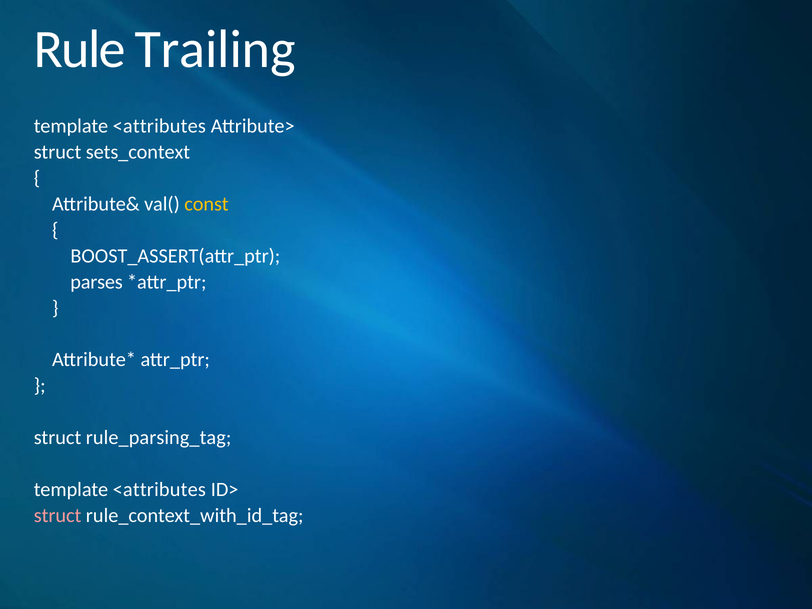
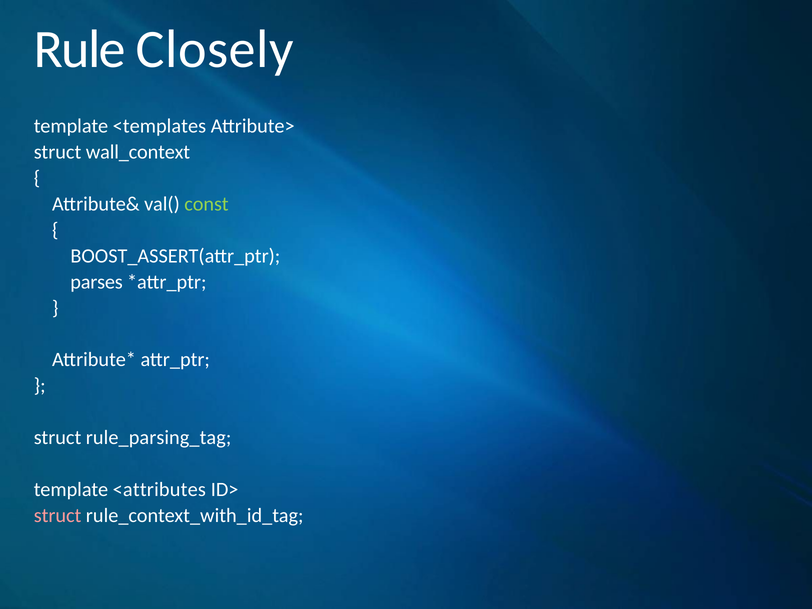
Trailing: Trailing -> Closely
<attributes at (159, 126): <attributes -> <templates
sets_context: sets_context -> wall_context
const colour: yellow -> light green
